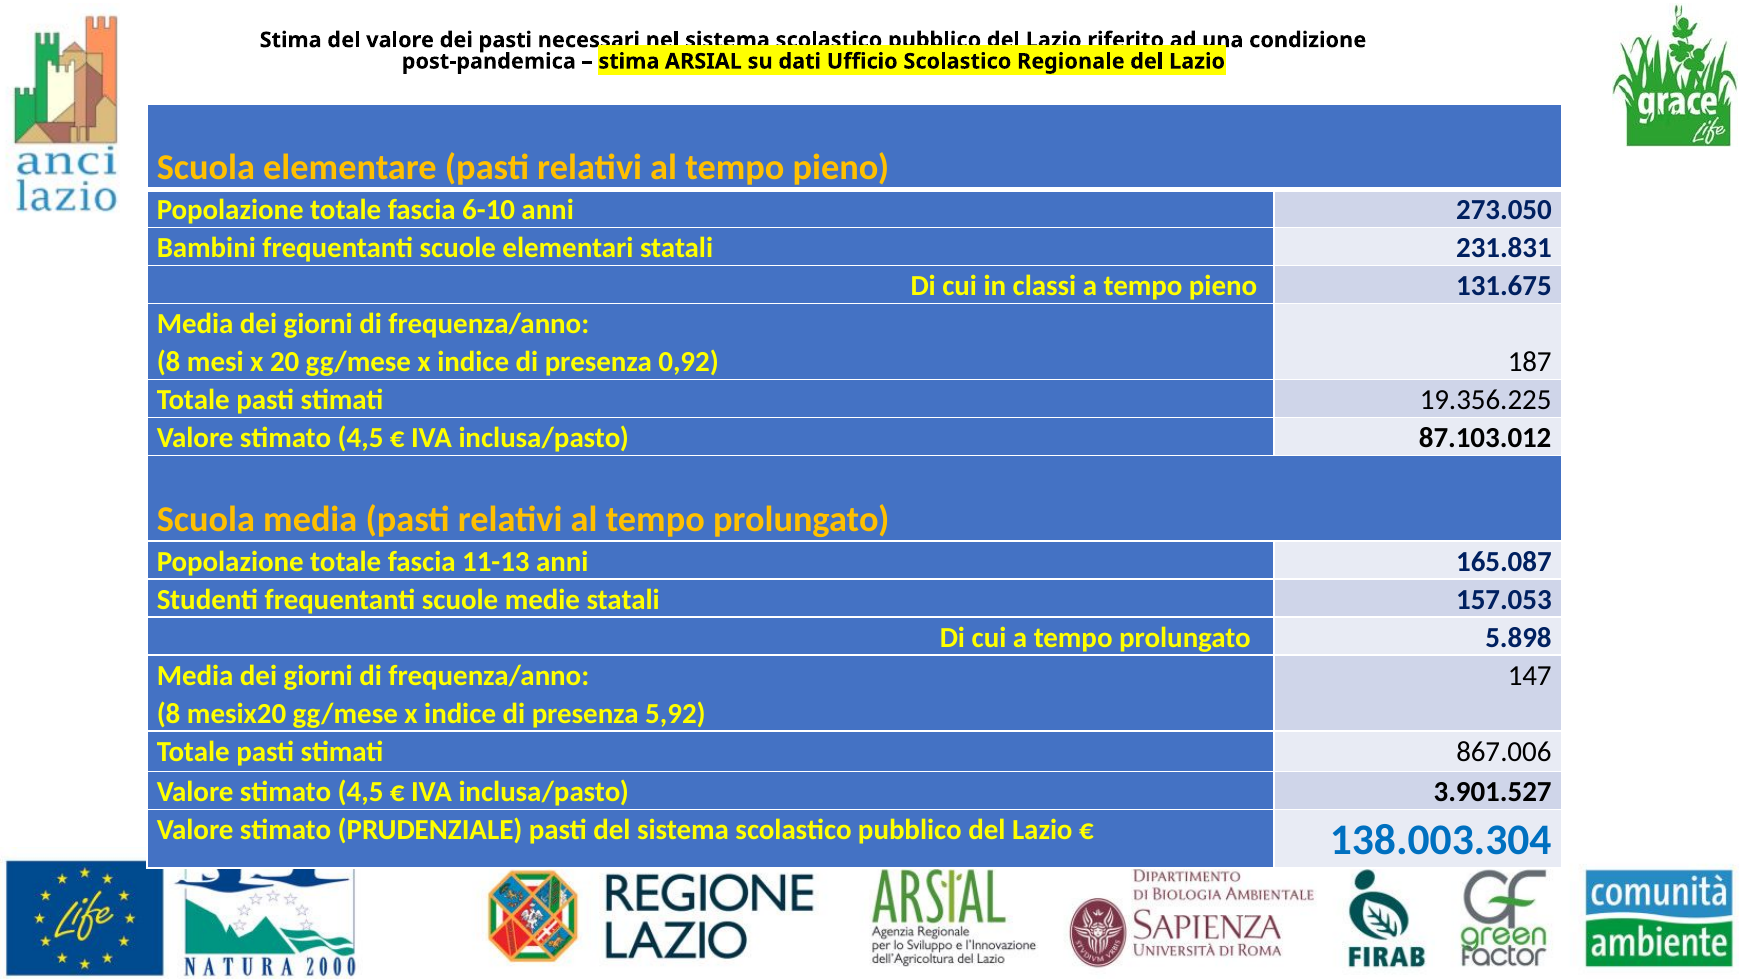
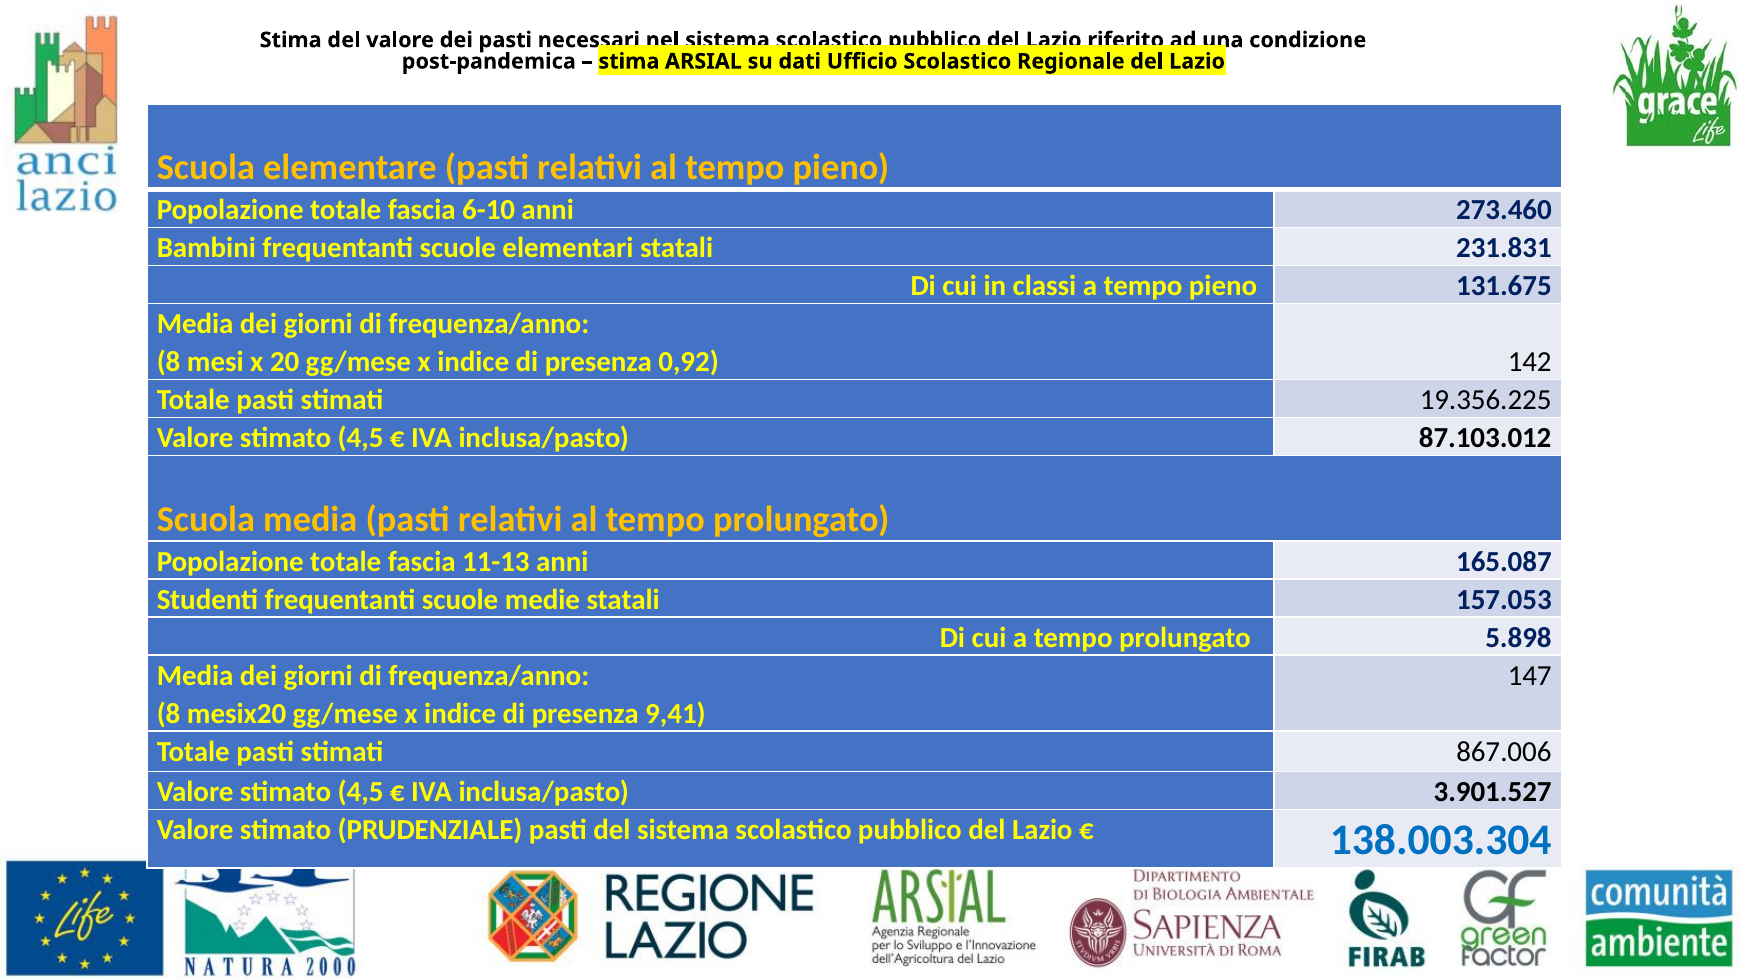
273.050: 273.050 -> 273.460
187: 187 -> 142
5,92: 5,92 -> 9,41
